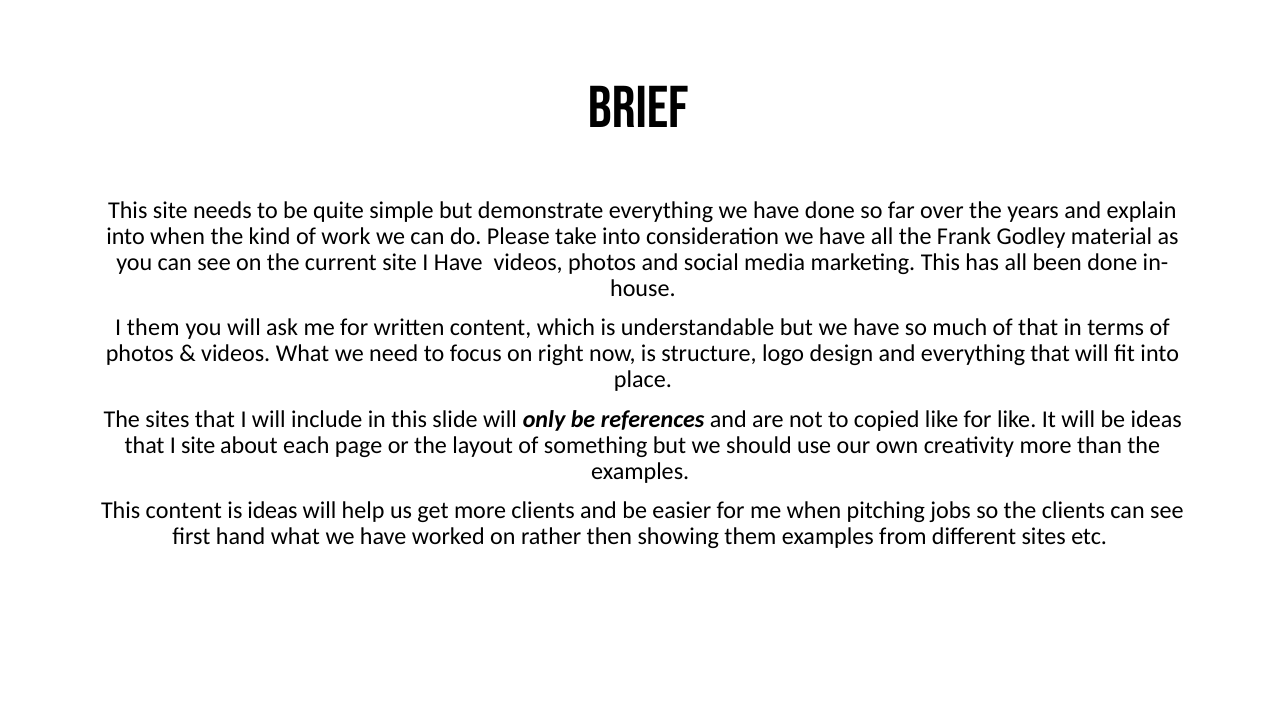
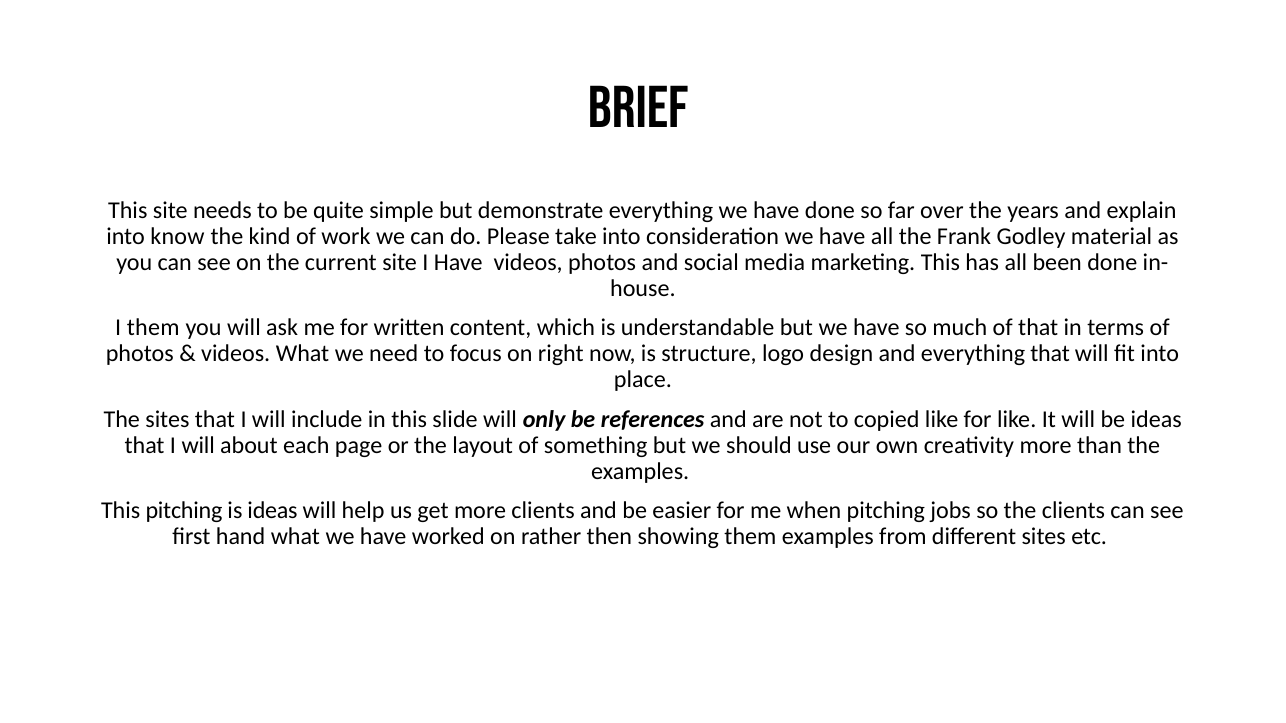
into when: when -> know
site at (198, 445): site -> will
This content: content -> pitching
